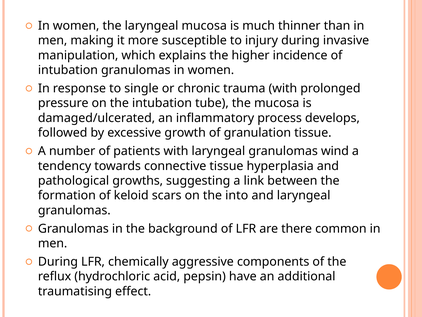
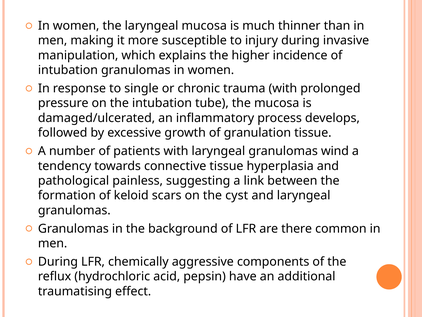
growths: growths -> painless
into: into -> cyst
